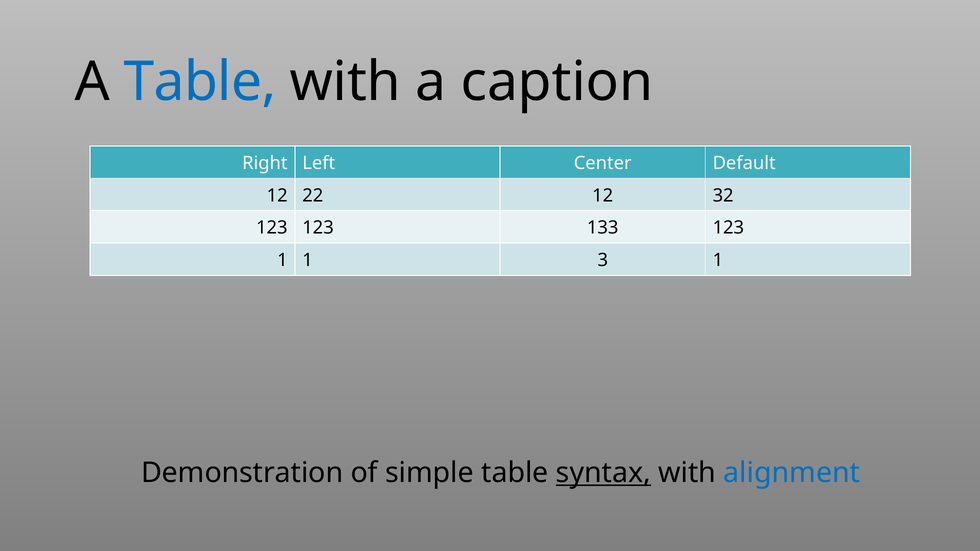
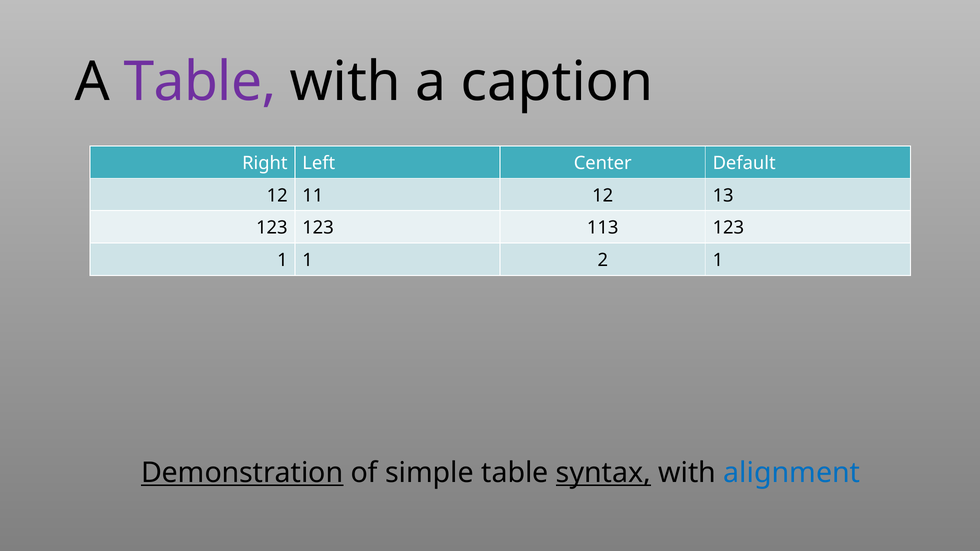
Table at (200, 82) colour: blue -> purple
22: 22 -> 11
32: 32 -> 13
133: 133 -> 113
3: 3 -> 2
Demonstration underline: none -> present
